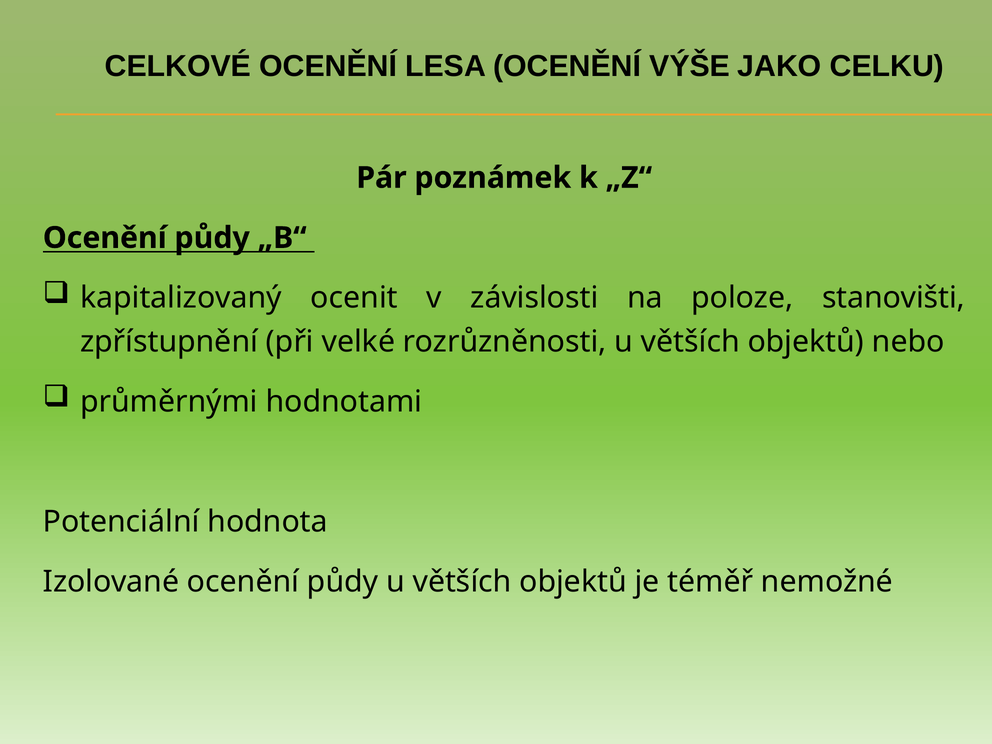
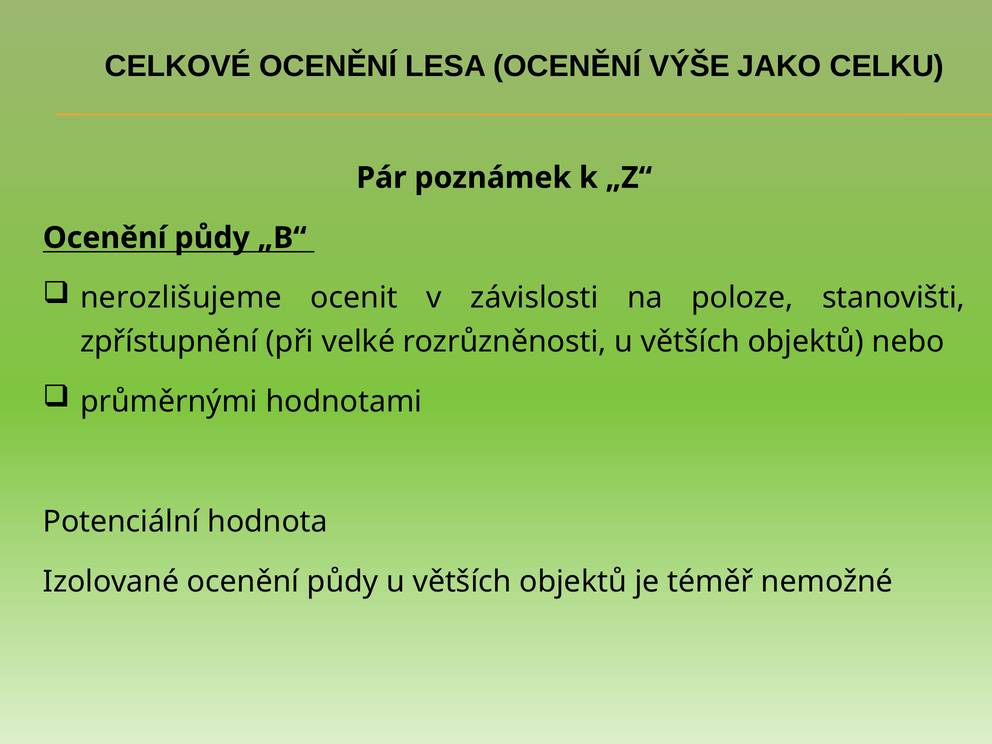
kapitalizovaný: kapitalizovaný -> nerozlišujeme
